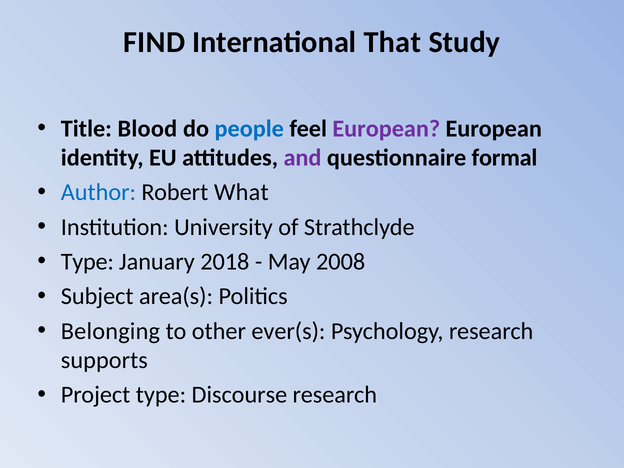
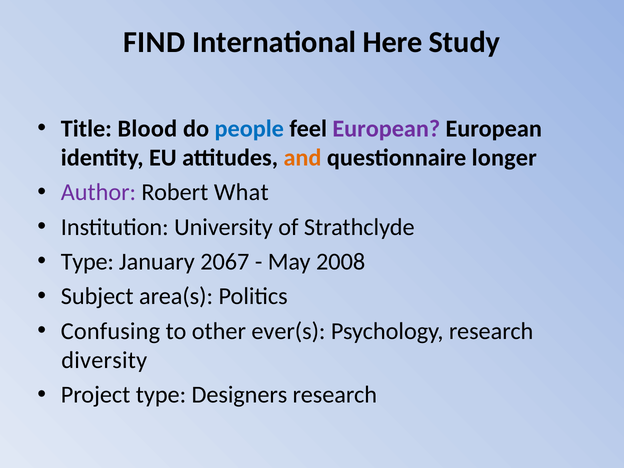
That: That -> Here
and colour: purple -> orange
formal: formal -> longer
Author colour: blue -> purple
2018: 2018 -> 2067
Belonging: Belonging -> Confusing
supports: supports -> diversity
Discourse: Discourse -> Designers
